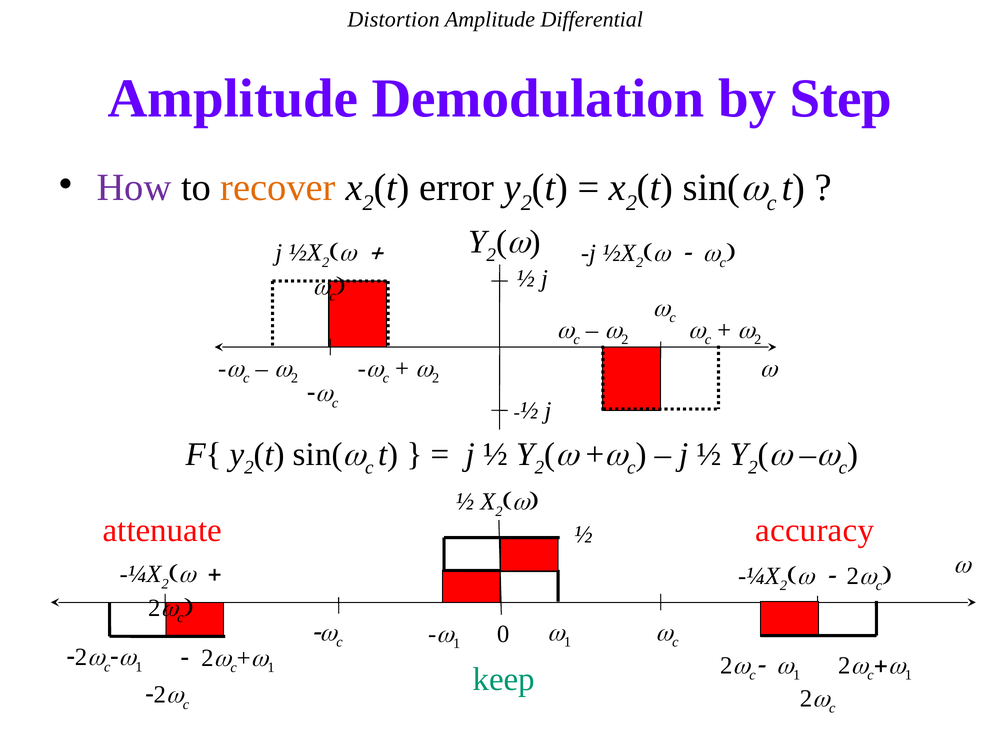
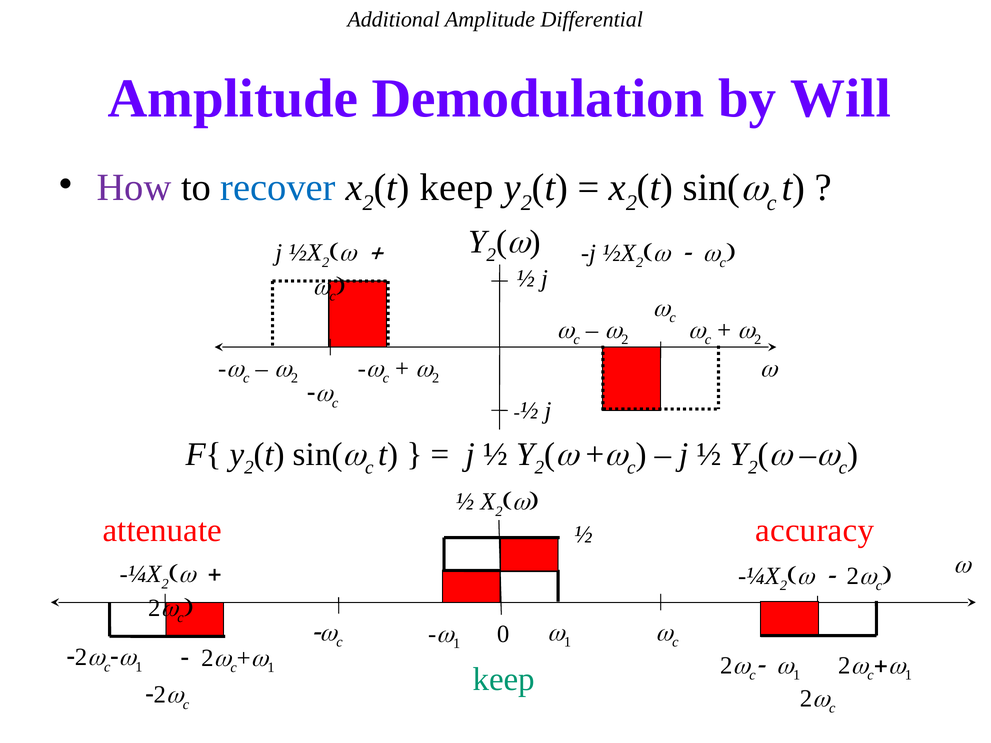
Distortion: Distortion -> Additional
Step: Step -> Will
recover colour: orange -> blue
t error: error -> keep
